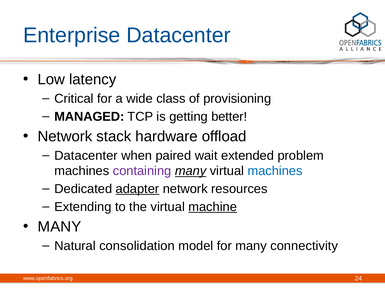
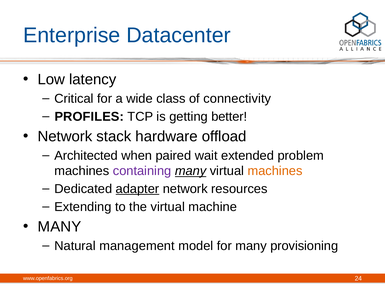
provisioning: provisioning -> connectivity
MANAGED: MANAGED -> PROFILES
Datacenter at (86, 155): Datacenter -> Architected
machines at (275, 171) colour: blue -> orange
machine underline: present -> none
consolidation: consolidation -> management
connectivity: connectivity -> provisioning
